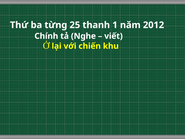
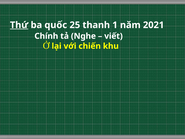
Thứ underline: none -> present
từng: từng -> quốc
2012: 2012 -> 2021
